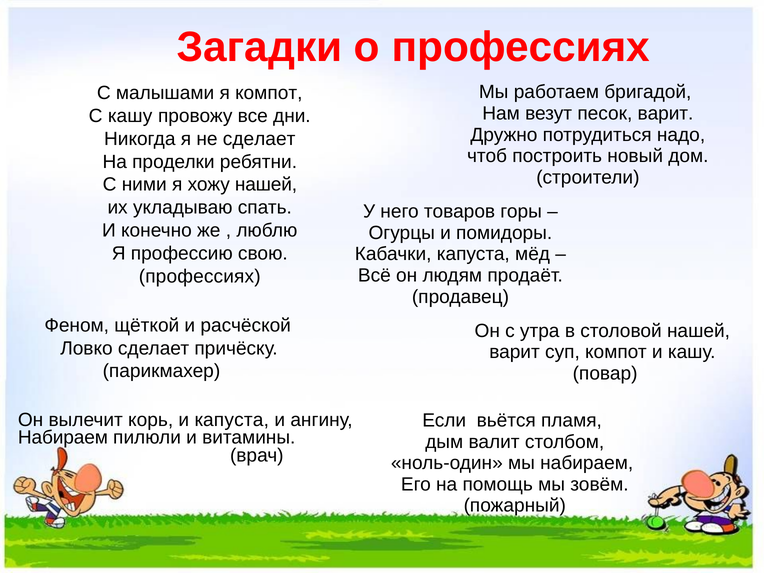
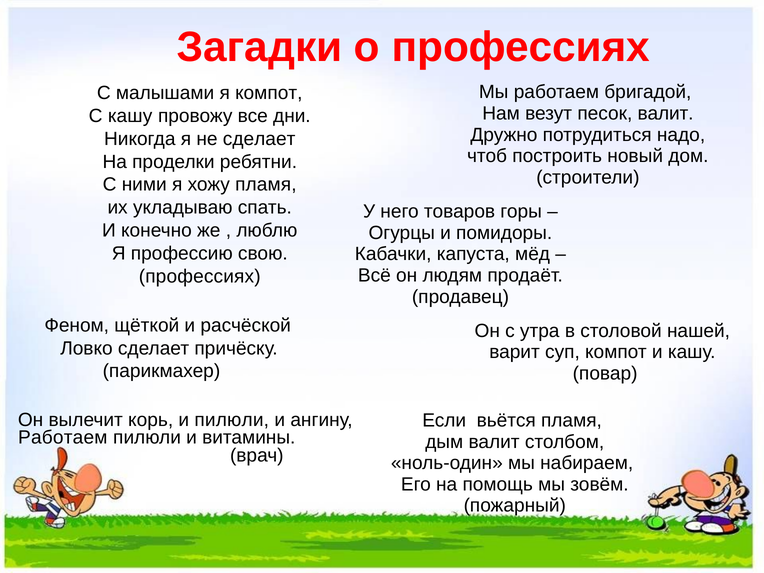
песок варит: варит -> валит
хожу нашей: нашей -> пламя
и капуста: капуста -> пилюли
Набираем at (63, 438): Набираем -> Работаем
